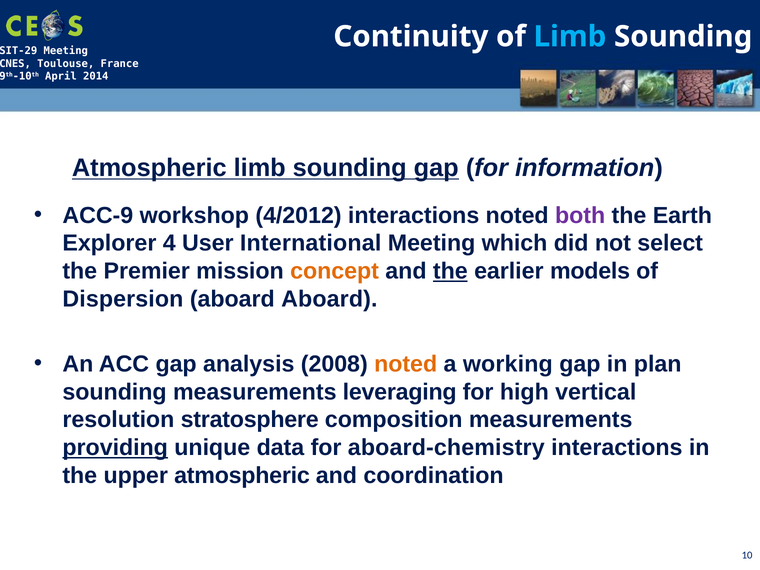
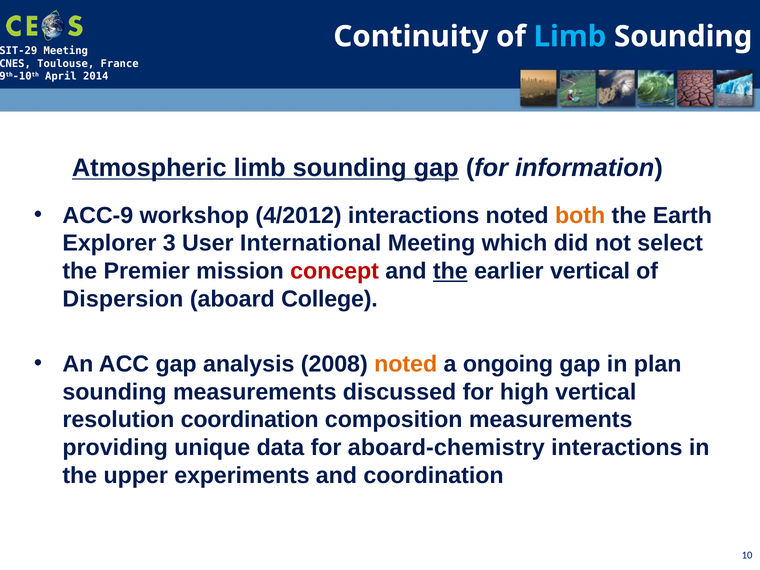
both colour: purple -> orange
4: 4 -> 3
concept colour: orange -> red
earlier models: models -> vertical
aboard Aboard: Aboard -> College
working: working -> ongoing
leveraging: leveraging -> discussed
resolution stratosphere: stratosphere -> coordination
providing underline: present -> none
upper atmospheric: atmospheric -> experiments
